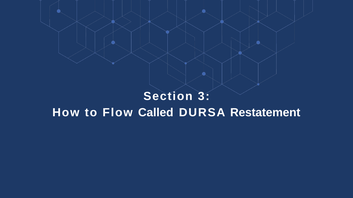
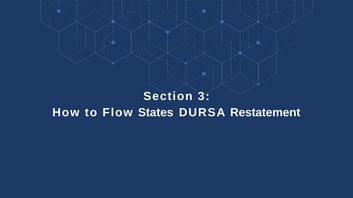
Called: Called -> States
